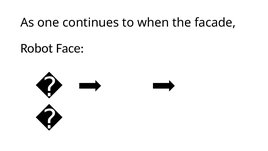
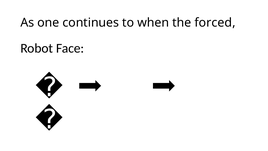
facade: facade -> forced
